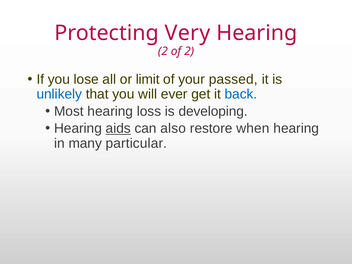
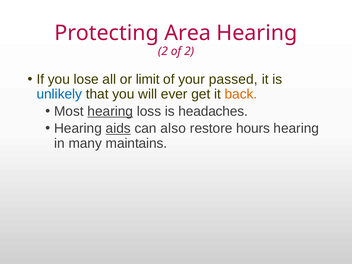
Very: Very -> Area
back colour: blue -> orange
hearing at (110, 111) underline: none -> present
developing: developing -> headaches
when: when -> hours
particular: particular -> maintains
